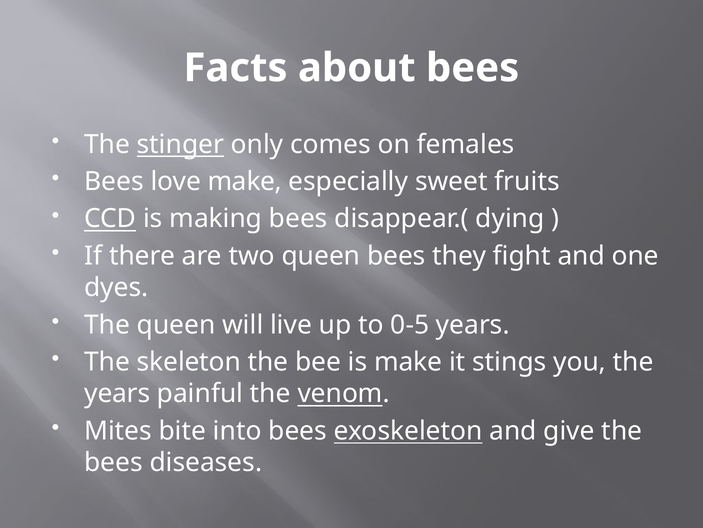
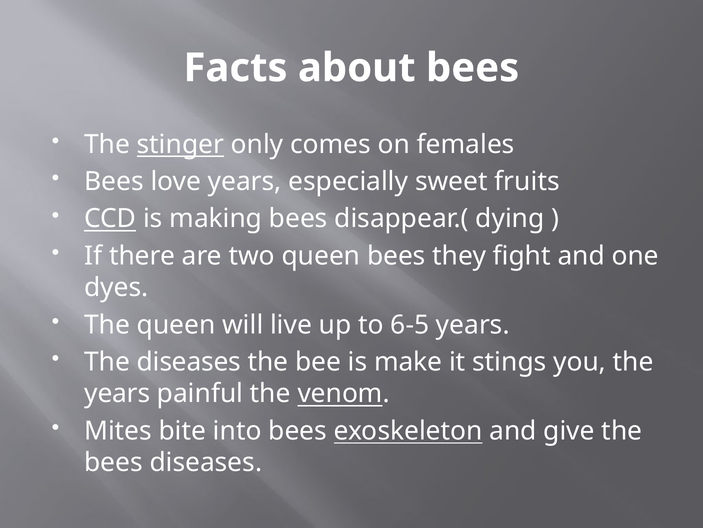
love make: make -> years
0-5: 0-5 -> 6-5
The skeleton: skeleton -> diseases
